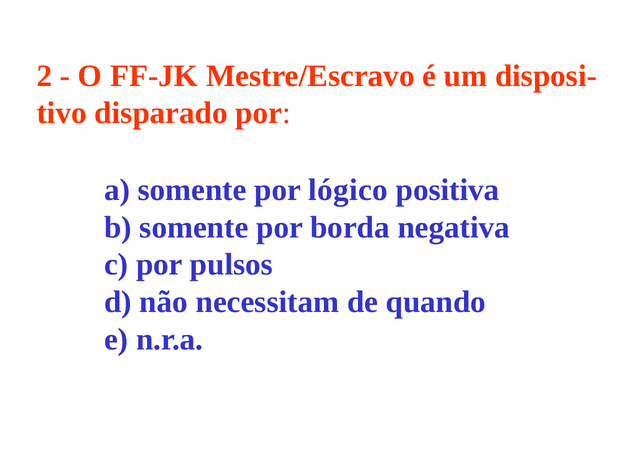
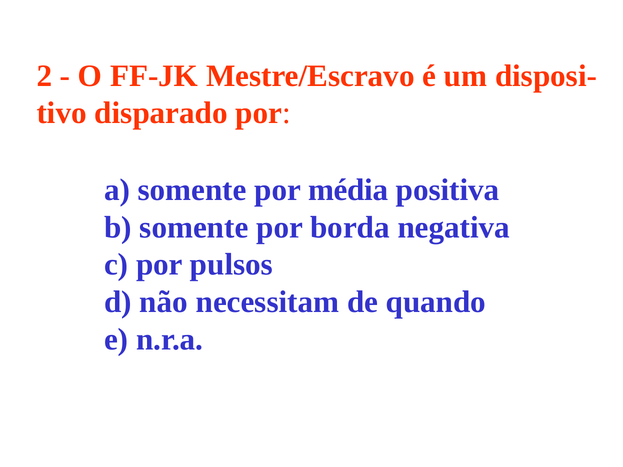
lógico: lógico -> média
